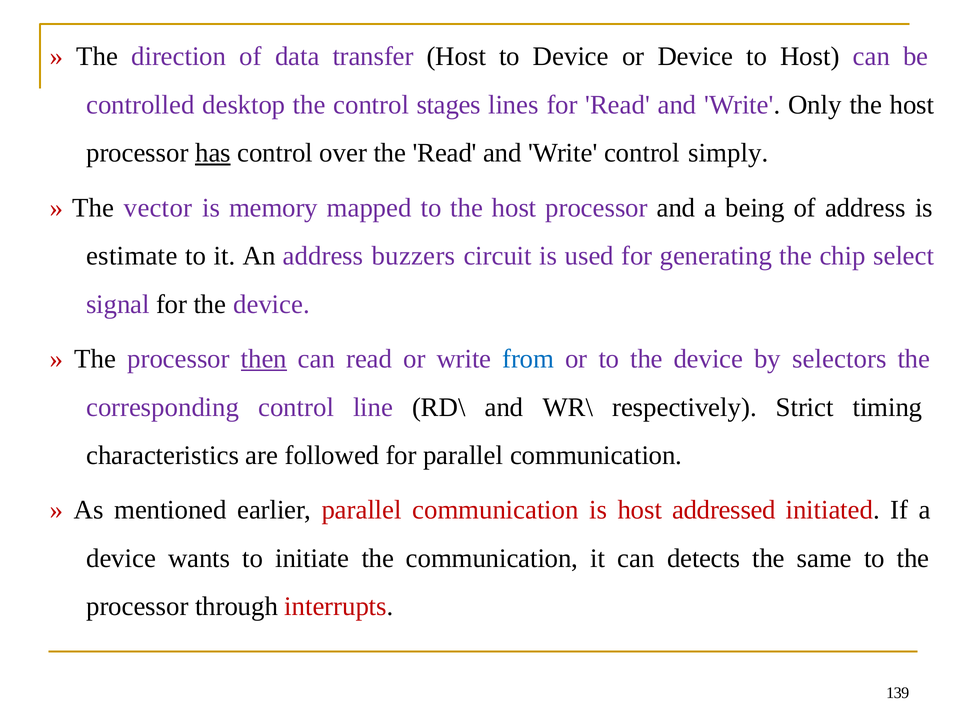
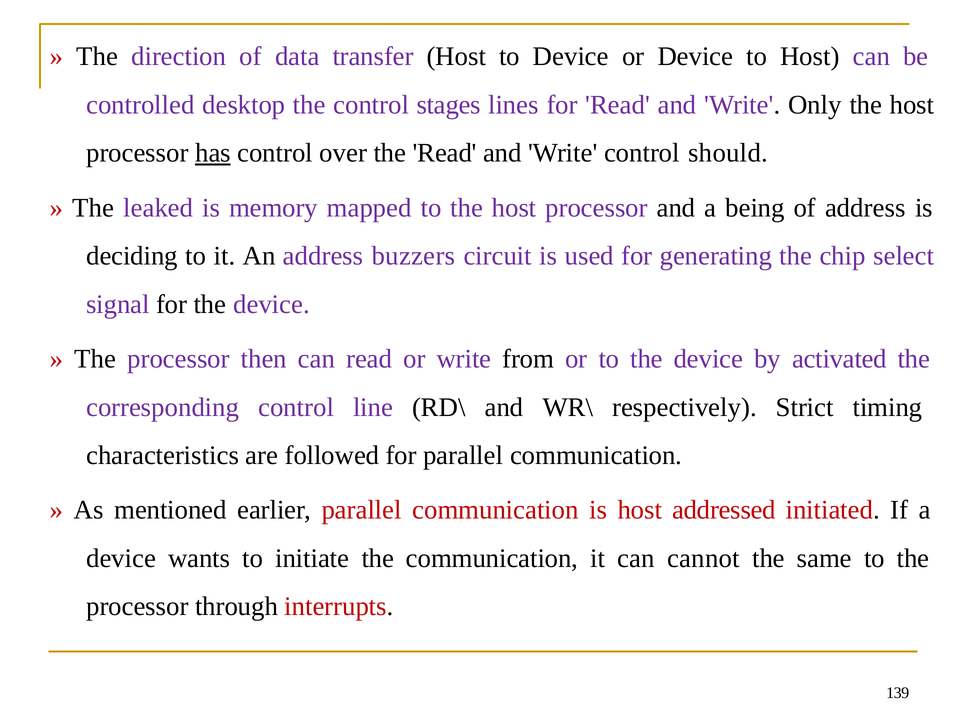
simply: simply -> should
vector: vector -> leaked
estimate: estimate -> deciding
then underline: present -> none
from colour: blue -> black
selectors: selectors -> activated
detects: detects -> cannot
